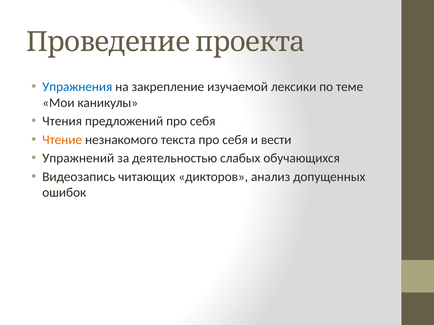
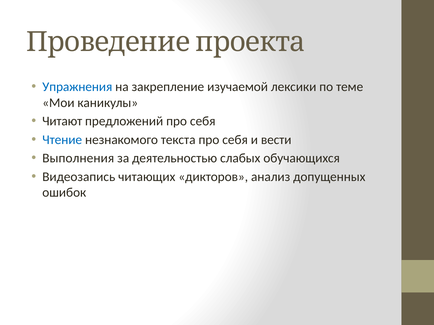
Чтения: Чтения -> Читают
Чтение colour: orange -> blue
Упражнений: Упражнений -> Выполнения
